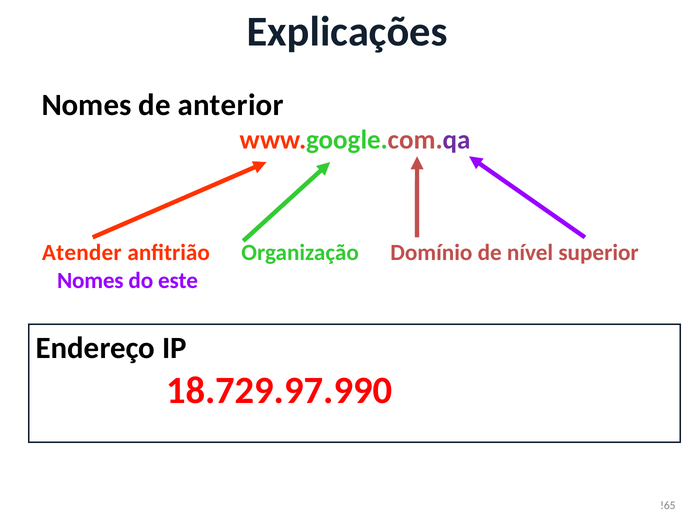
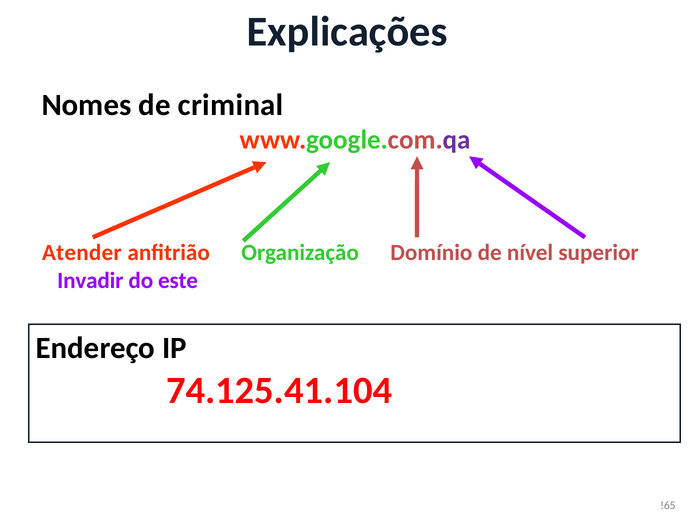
anterior: anterior -> criminal
Nomes at (90, 281): Nomes -> Invadir
18.729.97.990: 18.729.97.990 -> 74.125.41.104
